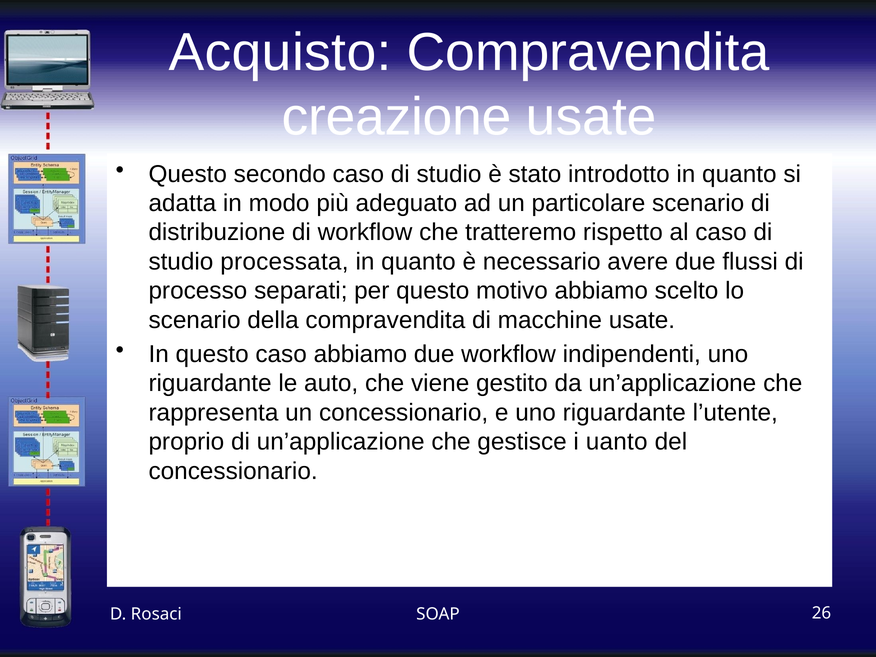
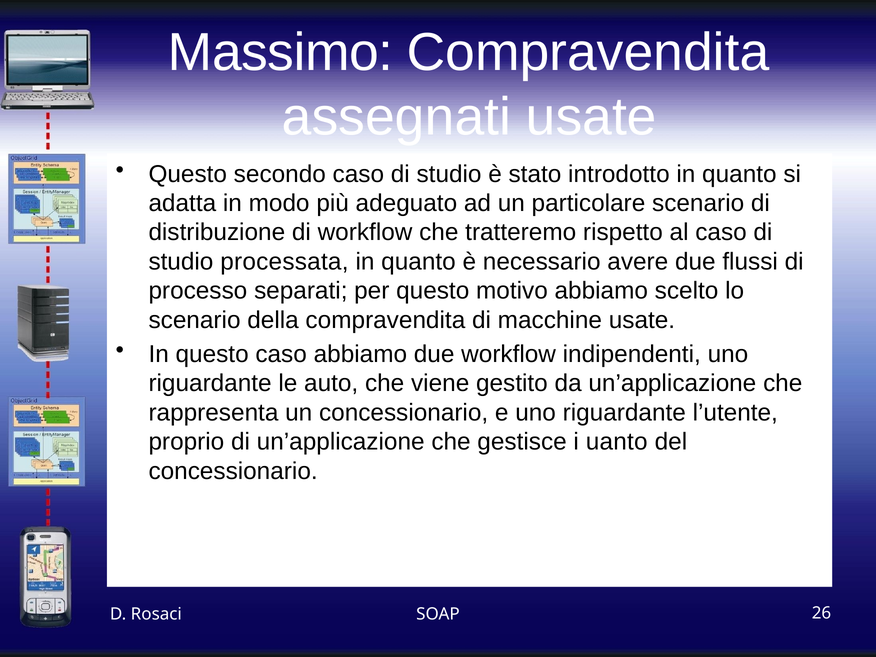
Acquisto: Acquisto -> Massimo
creazione: creazione -> assegnati
